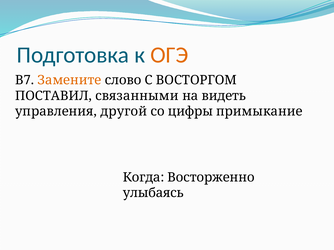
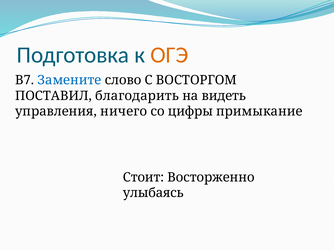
Замените colour: orange -> blue
связанными: связанными -> благодарить
другой: другой -> ничего
Когда: Когда -> Стоит
